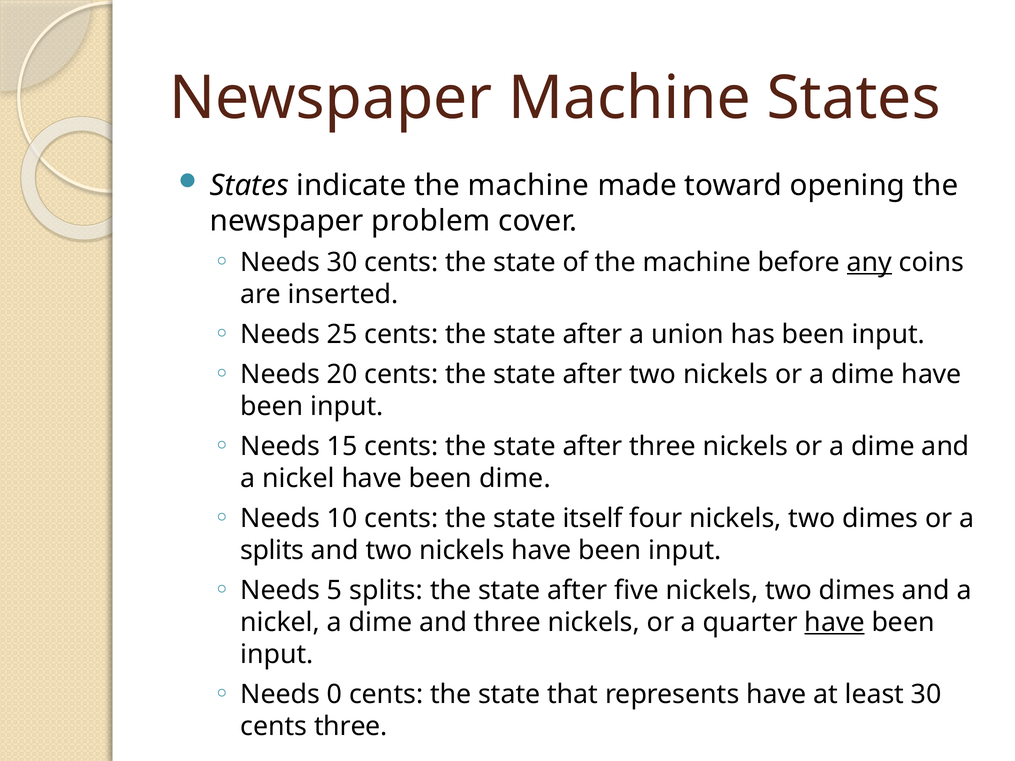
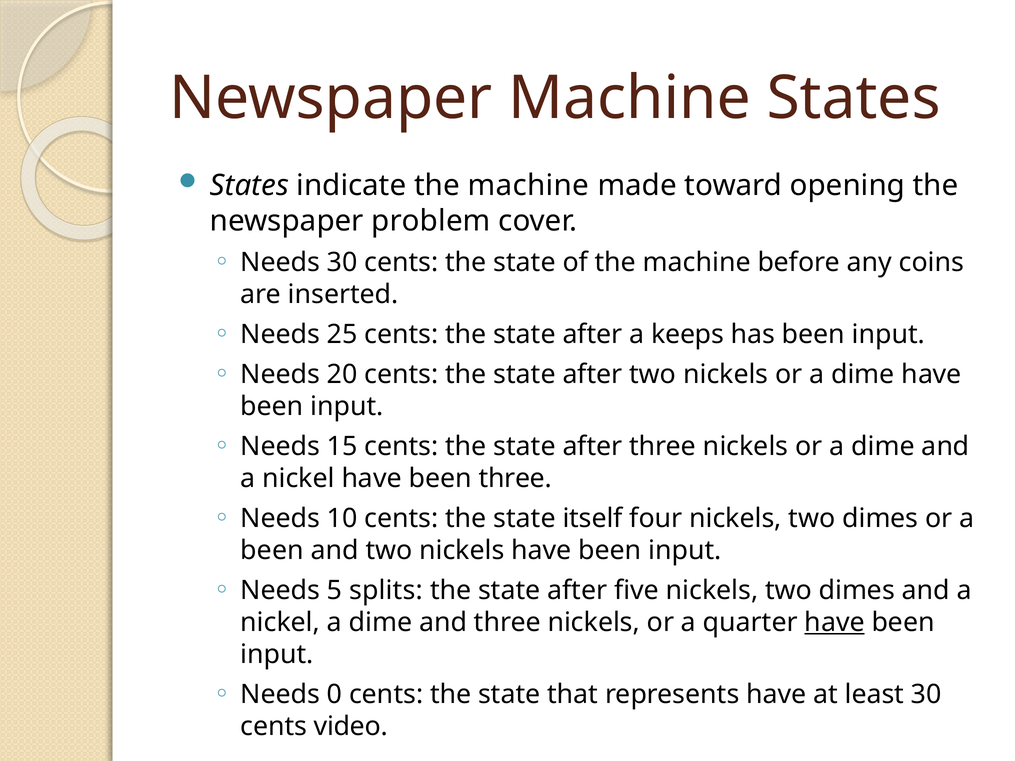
any underline: present -> none
union: union -> keeps
been dime: dime -> three
splits at (272, 550): splits -> been
cents three: three -> video
